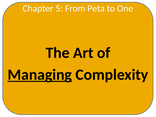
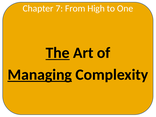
5: 5 -> 7
Peta: Peta -> High
The underline: none -> present
